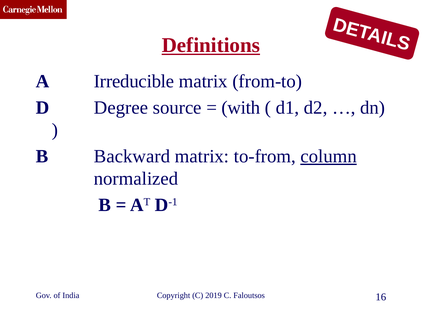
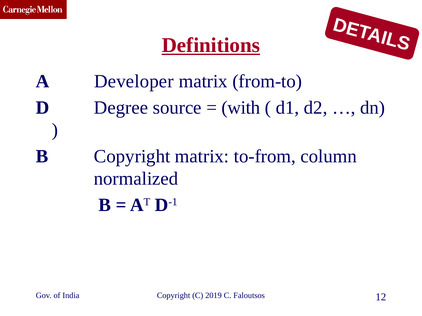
Irreducible: Irreducible -> Developer
B Backward: Backward -> Copyright
column underline: present -> none
16: 16 -> 12
